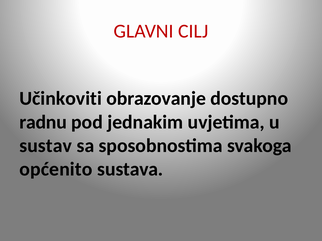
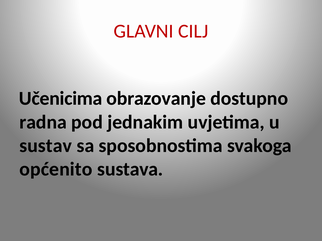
Učinkoviti: Učinkoviti -> Učenicima
radnu: radnu -> radna
